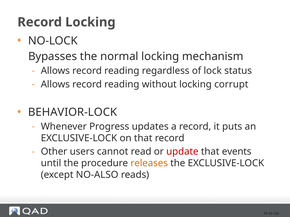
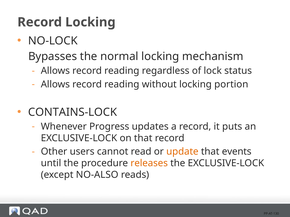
corrupt: corrupt -> portion
BEHAVIOR-LOCK: BEHAVIOR-LOCK -> CONTAINS-LOCK
update colour: red -> orange
